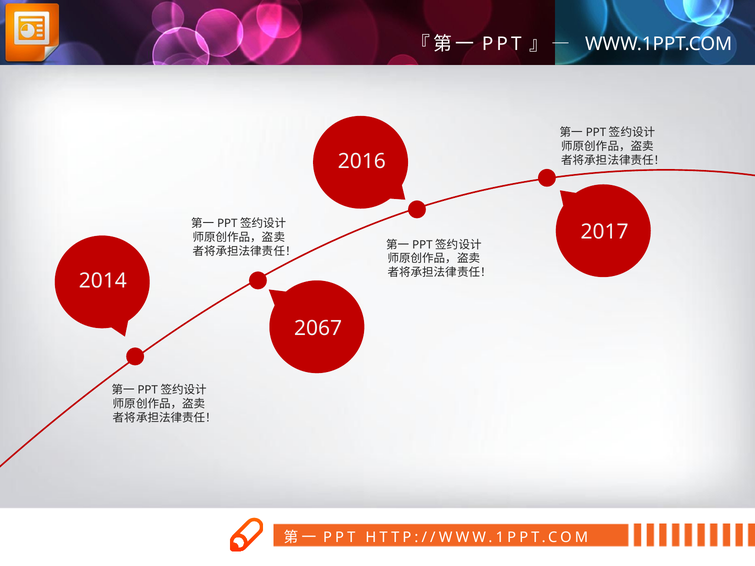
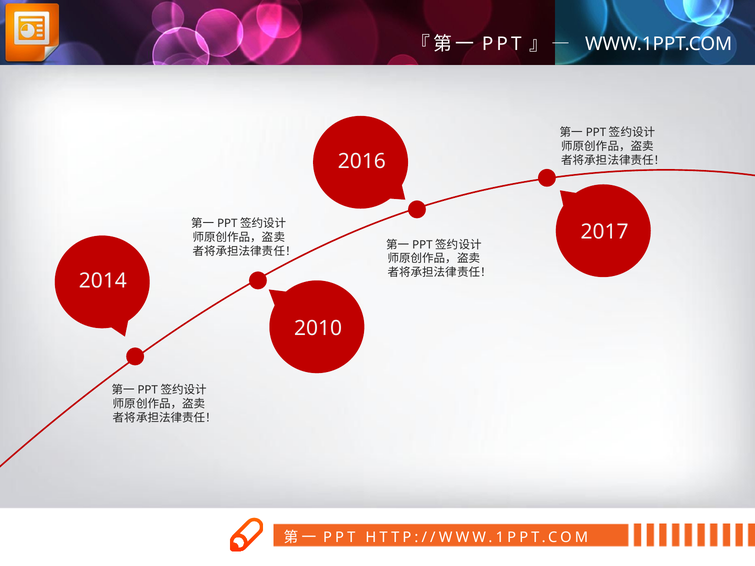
2067: 2067 -> 2010
